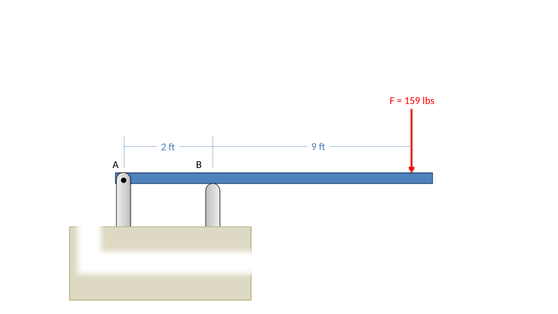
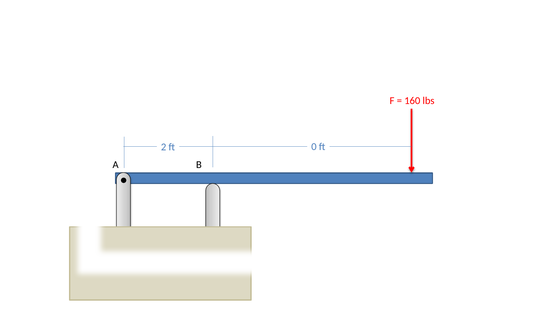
159: 159 -> 160
9: 9 -> 0
